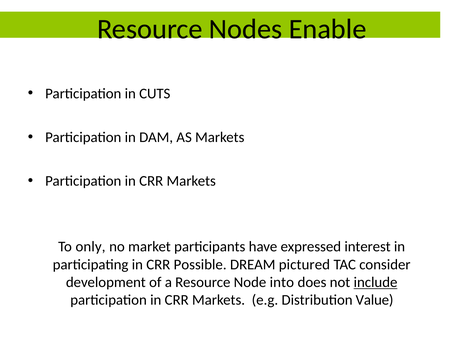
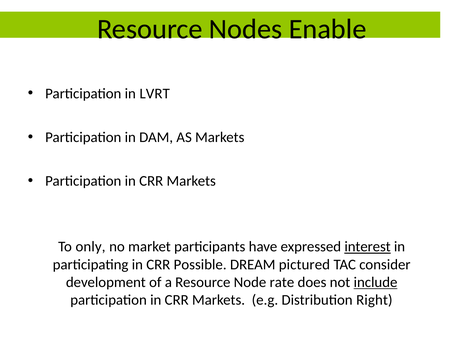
CUTS: CUTS -> LVRT
interest underline: none -> present
into: into -> rate
Value: Value -> Right
